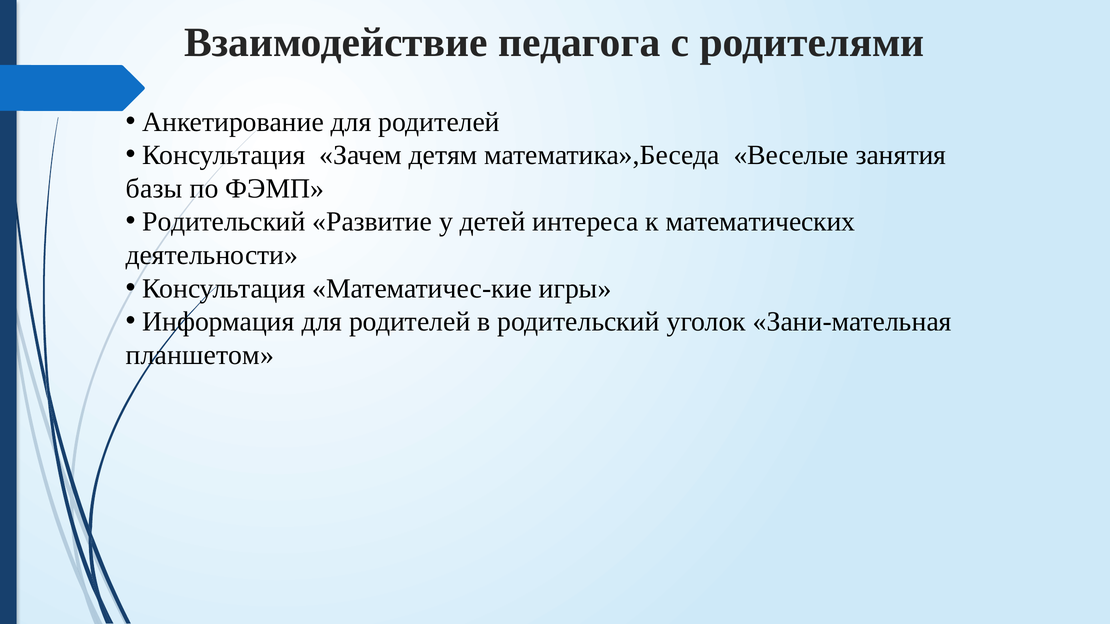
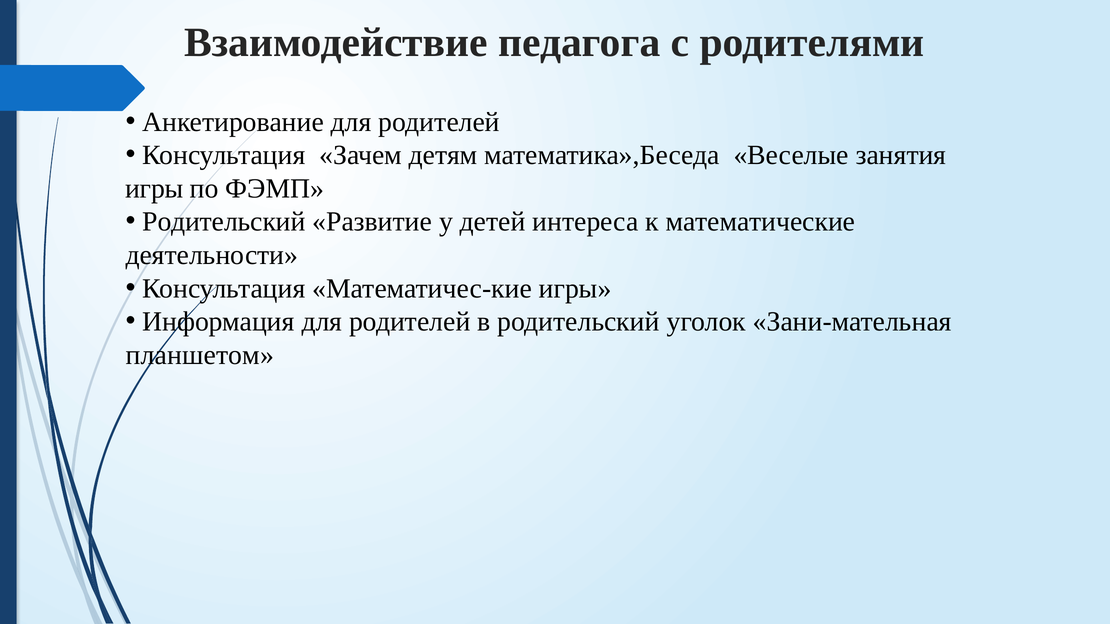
базы at (154, 189): базы -> игры
математических: математических -> математические
